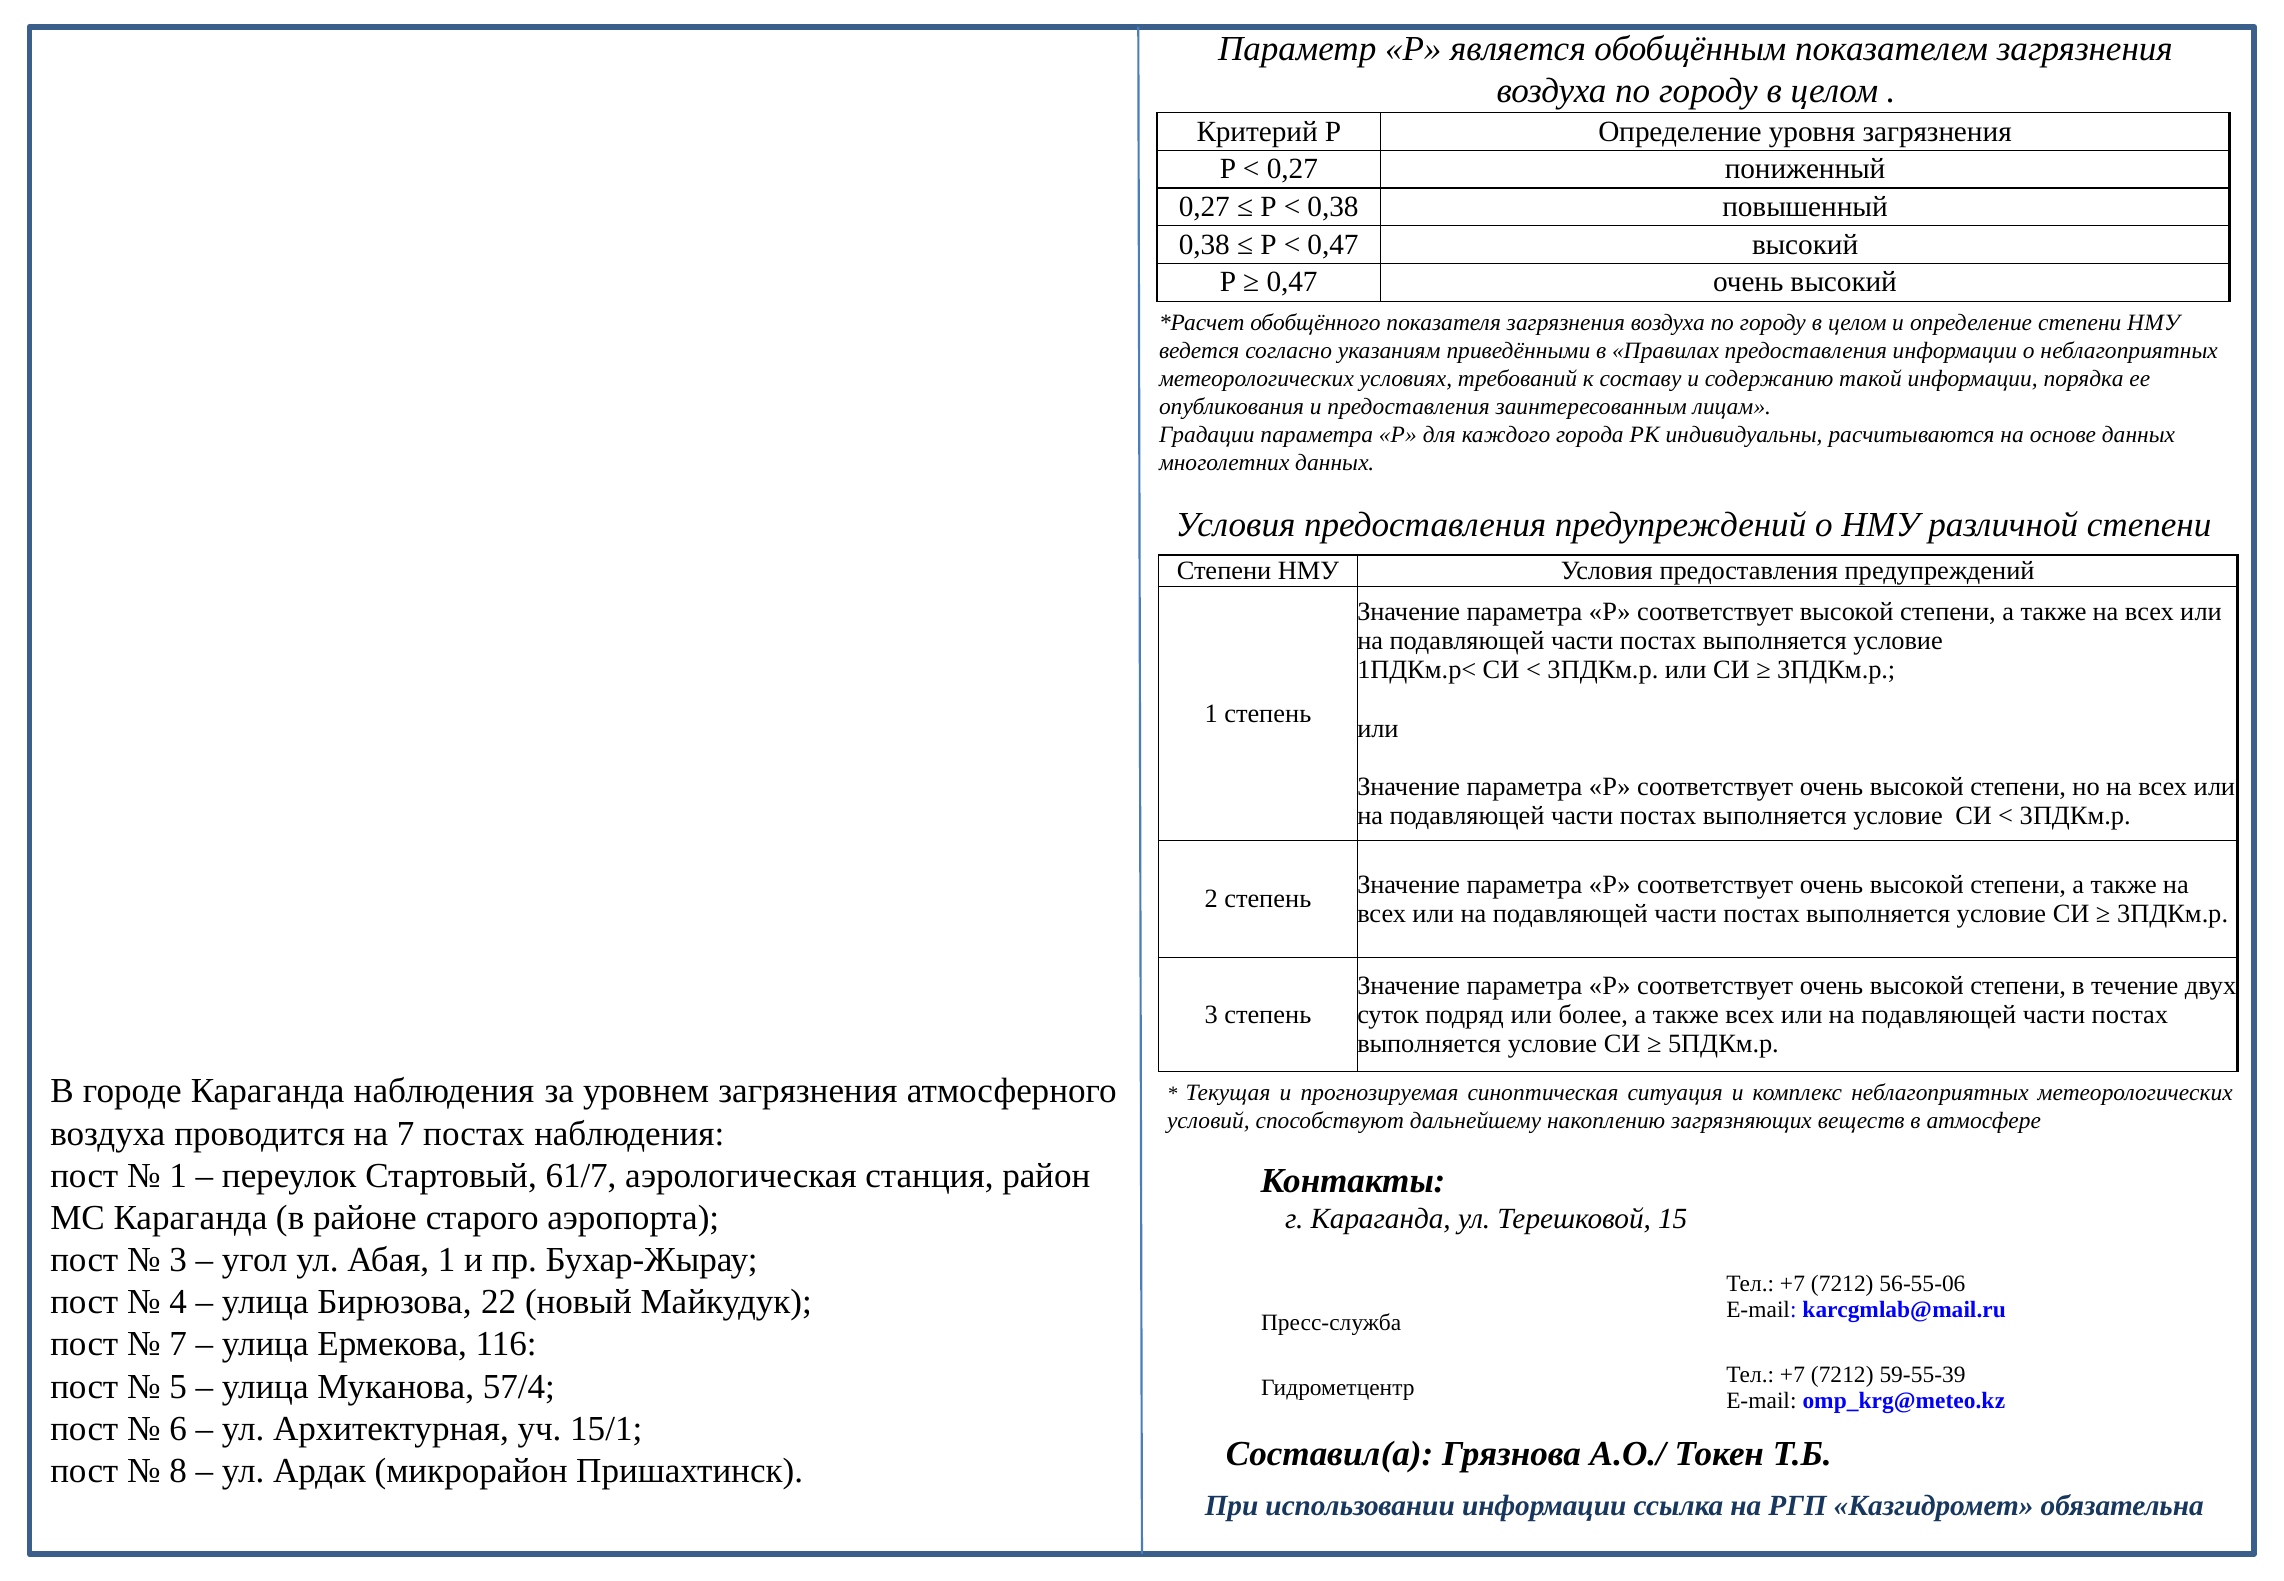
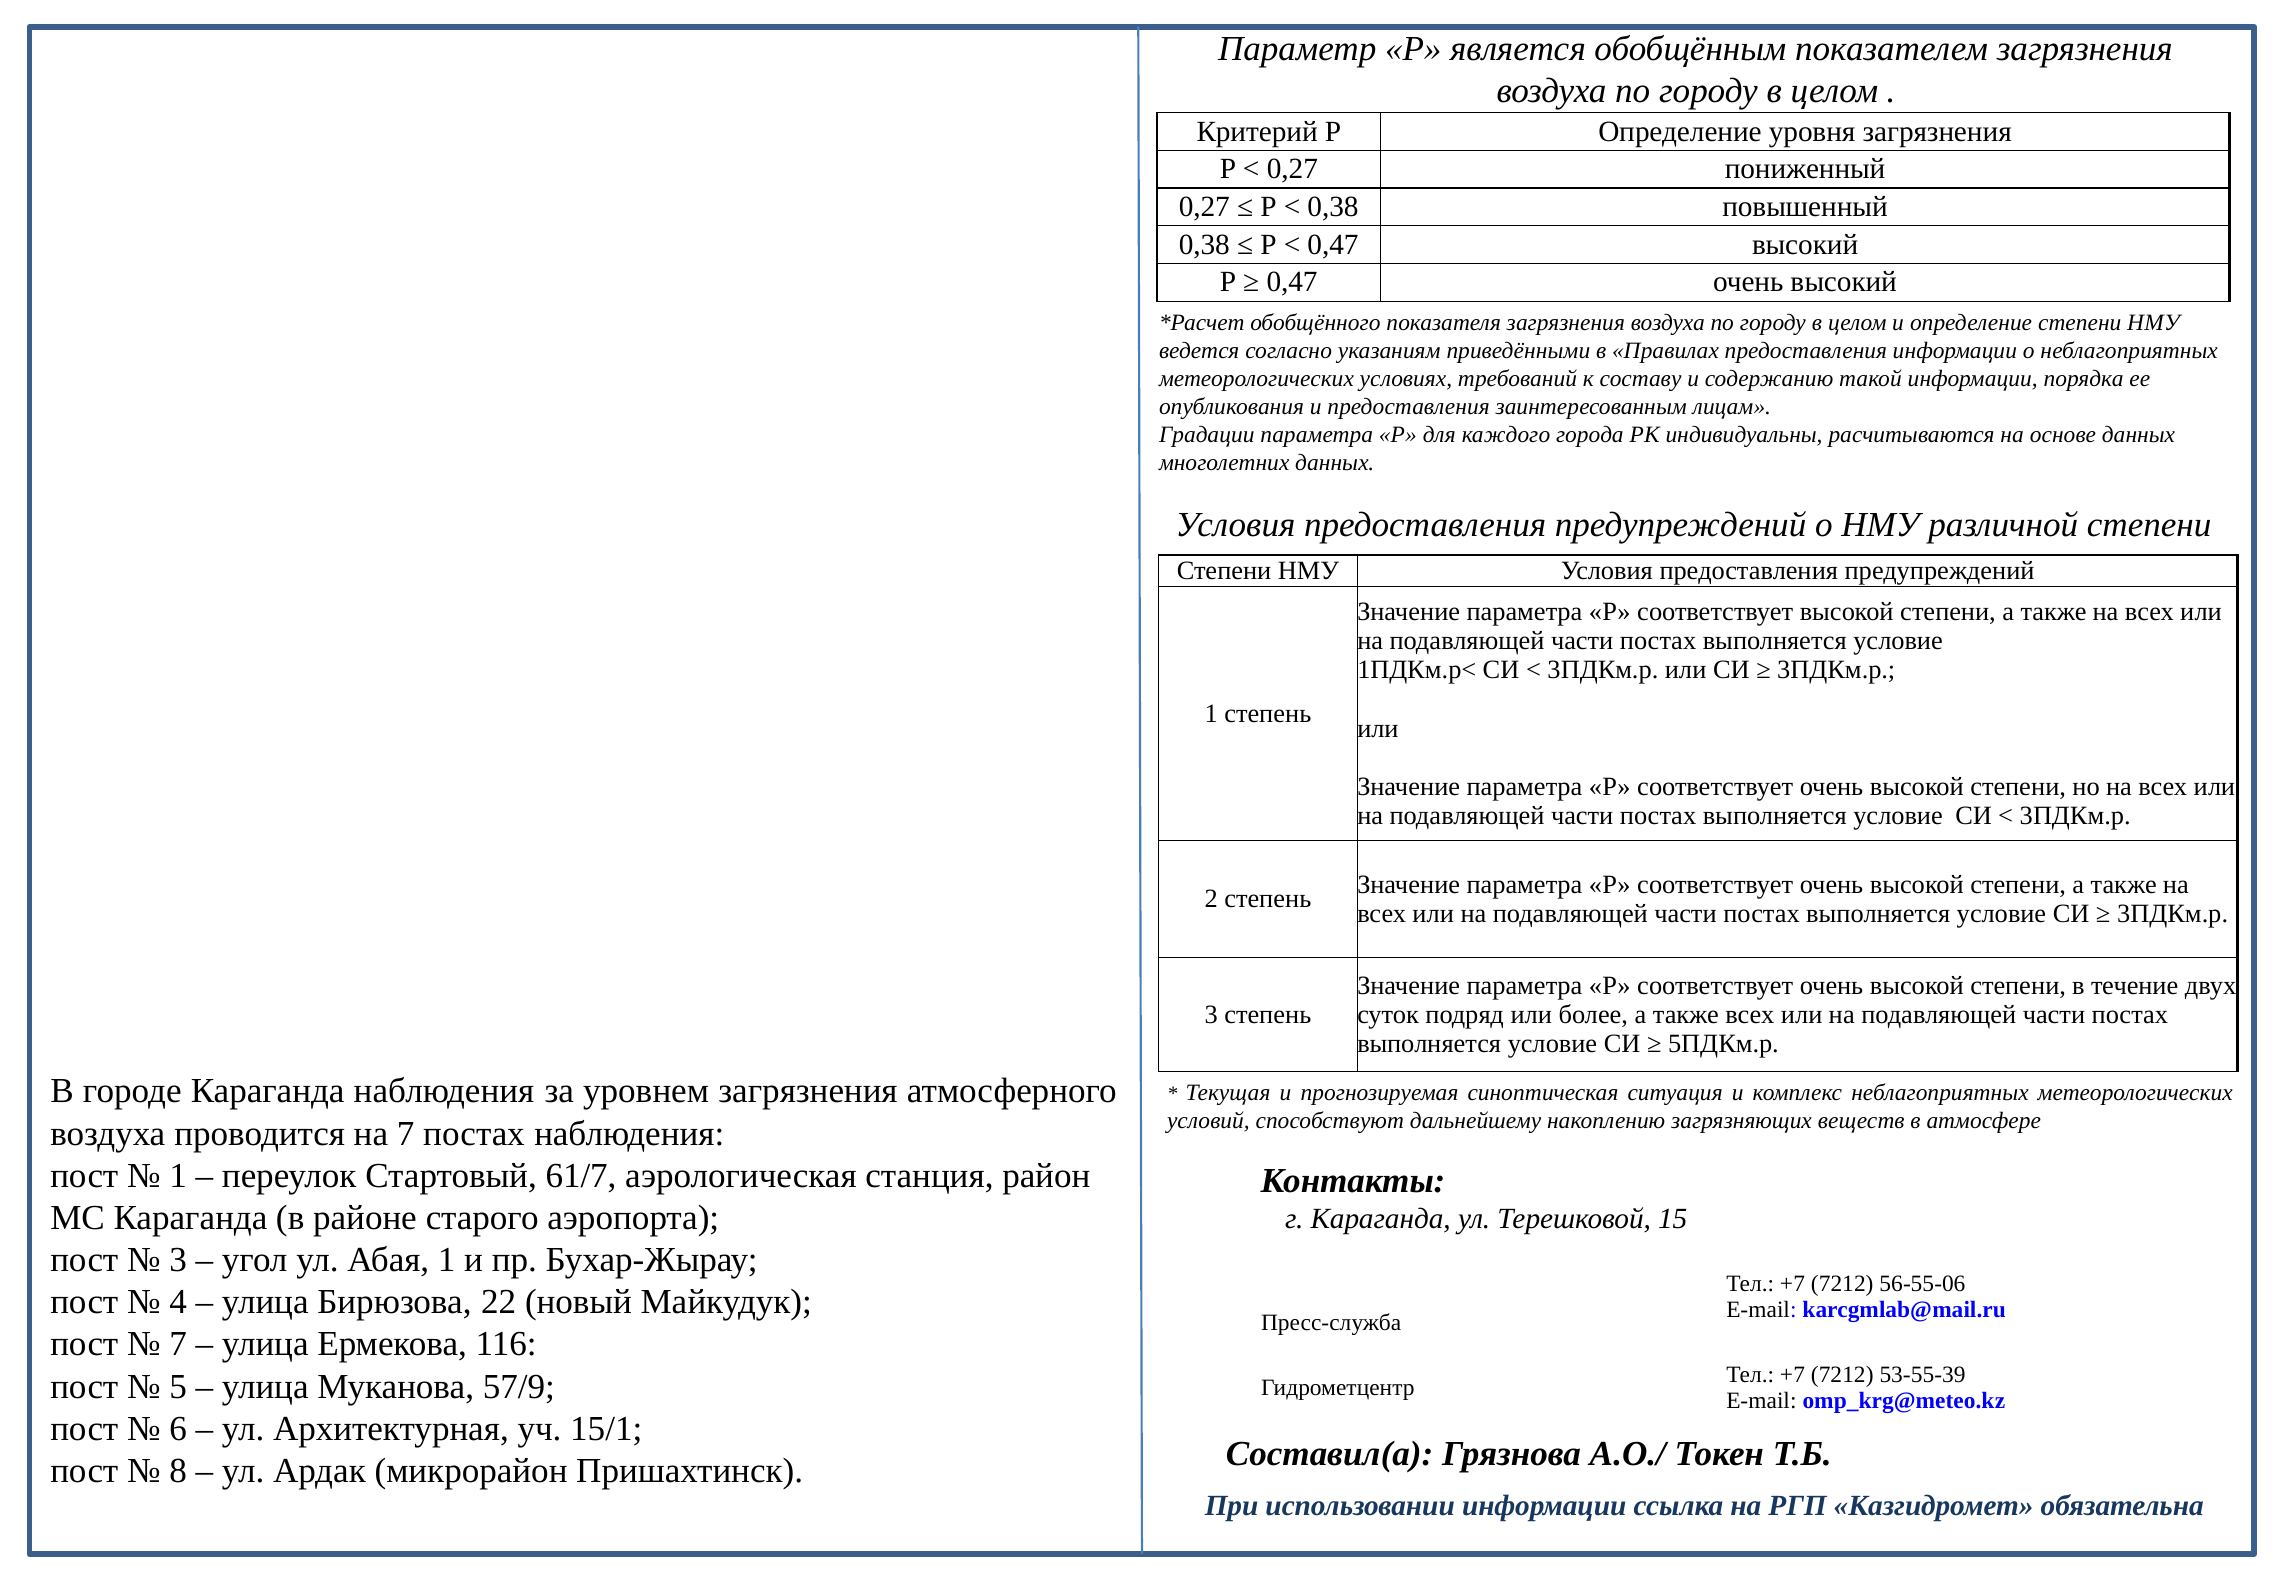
59-55-39: 59-55-39 -> 53-55-39
57/4: 57/4 -> 57/9
